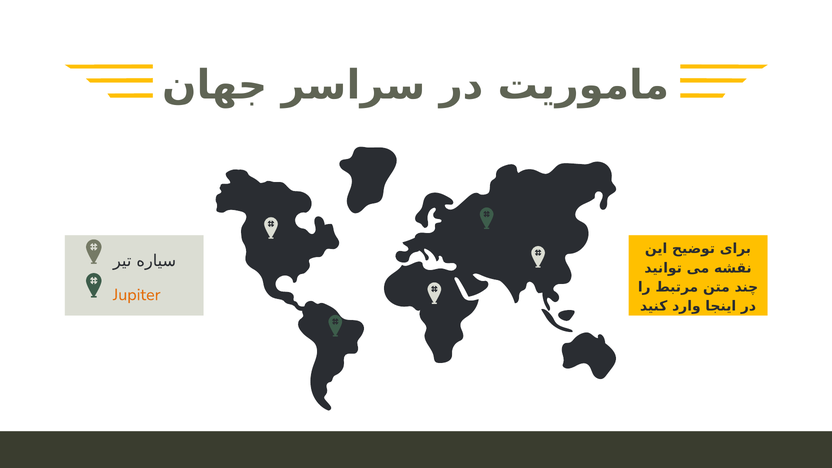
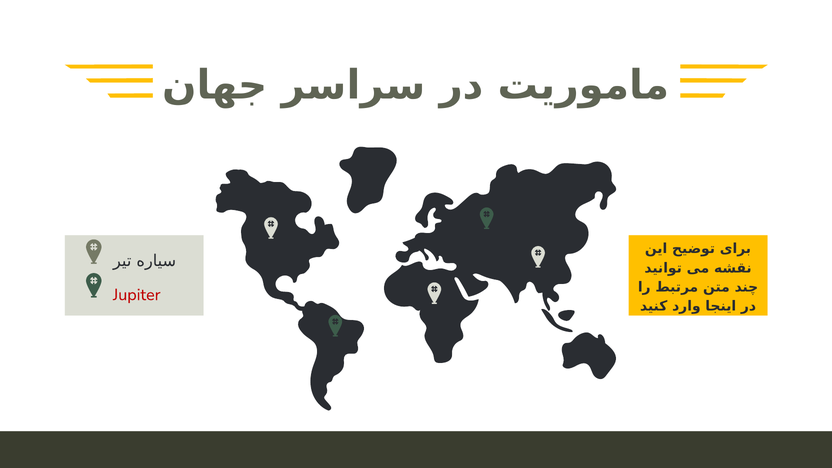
Jupiter colour: orange -> red
